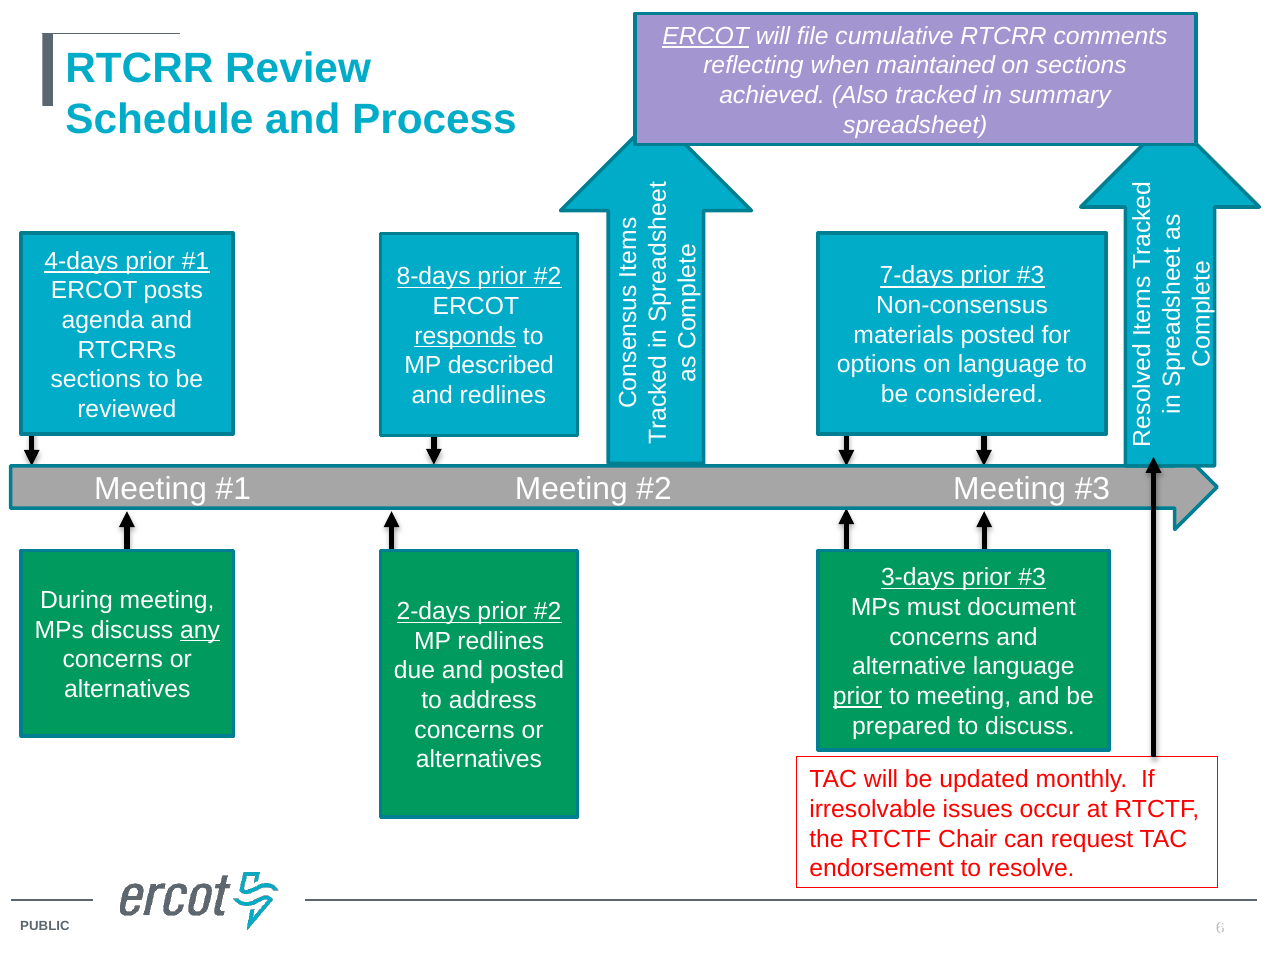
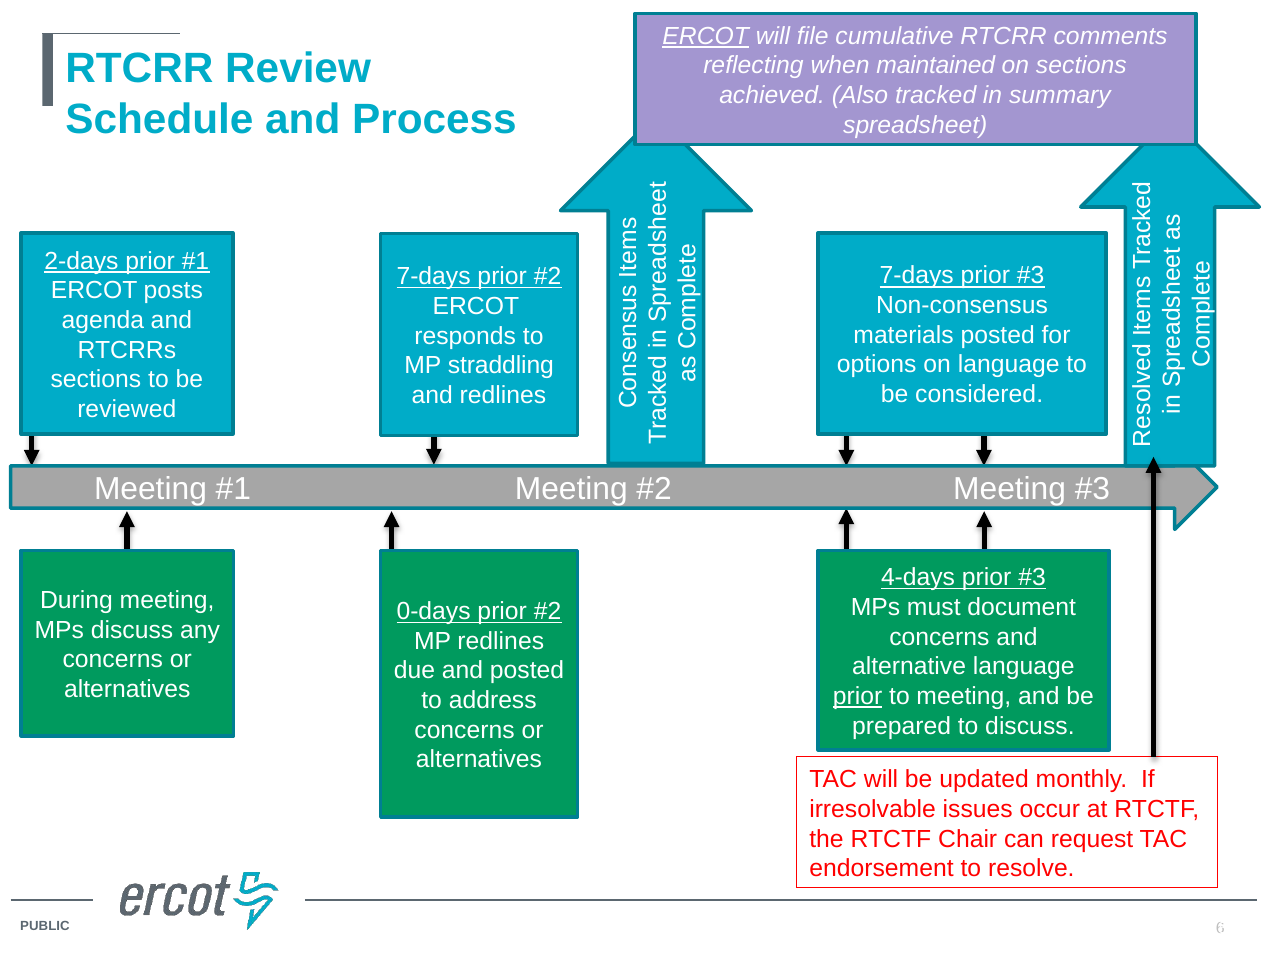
4-days: 4-days -> 2-days
8-days at (434, 277): 8-days -> 7-days
responds underline: present -> none
described: described -> straddling
3-days: 3-days -> 4-days
2-days: 2-days -> 0-days
any underline: present -> none
